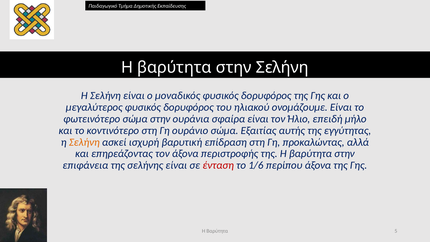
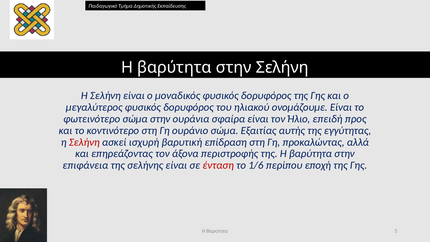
μήλο: μήλο -> προς
Σελήνη at (84, 142) colour: orange -> red
περίπου άξονα: άξονα -> εποχή
